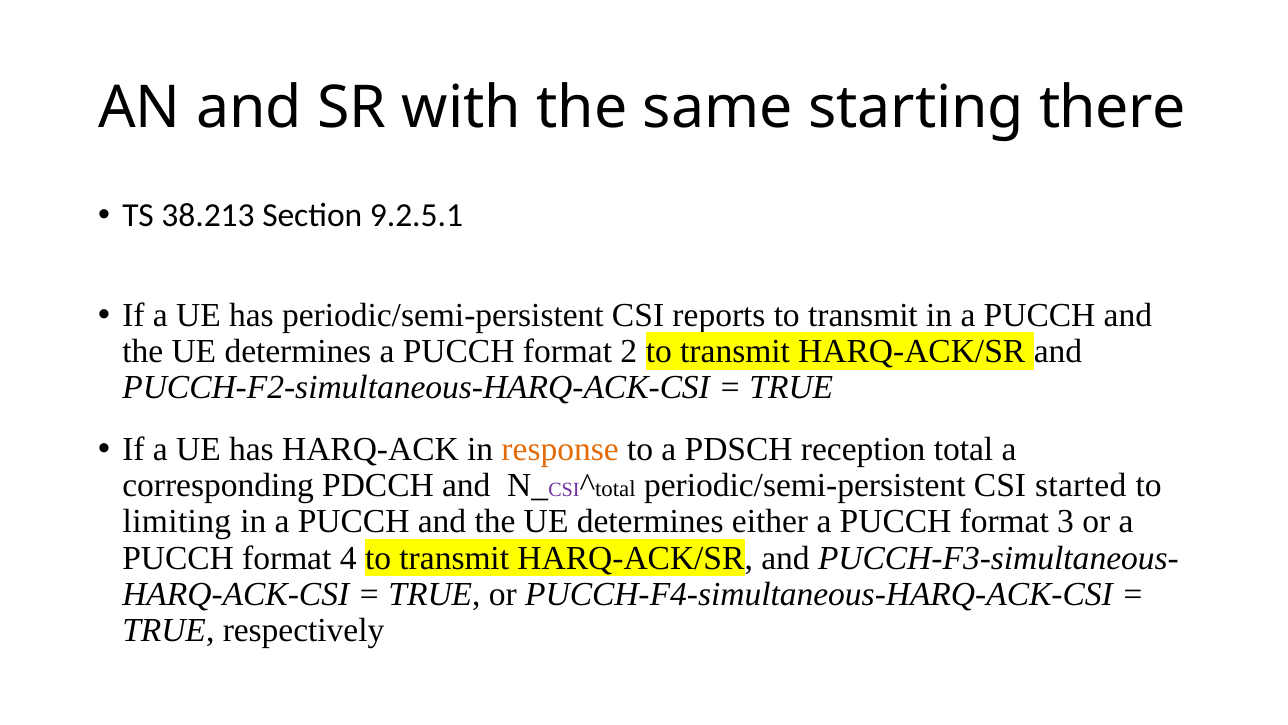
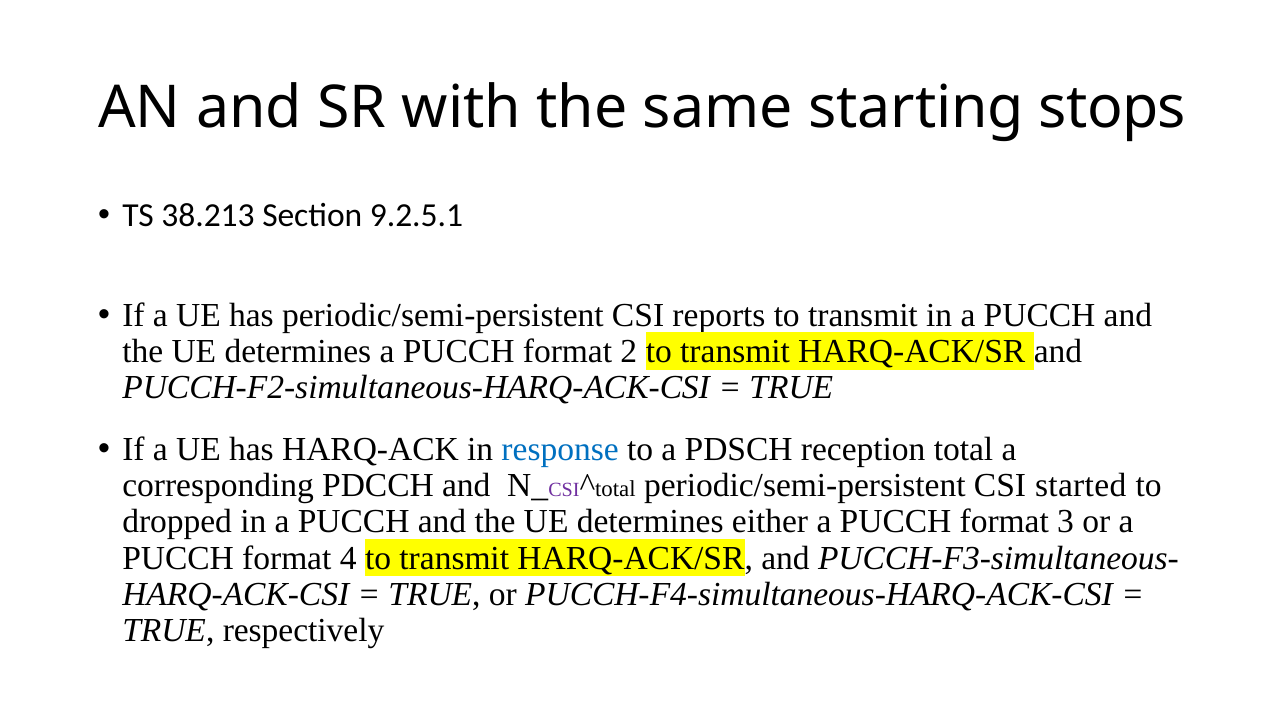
there: there -> stops
response colour: orange -> blue
limiting: limiting -> dropped
